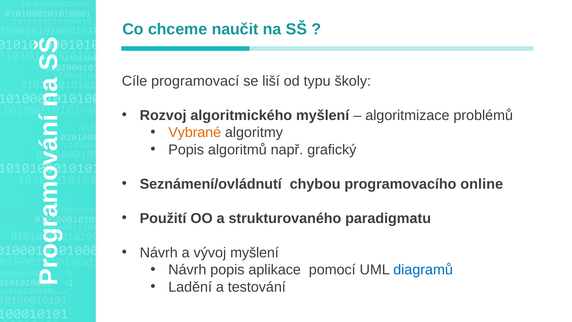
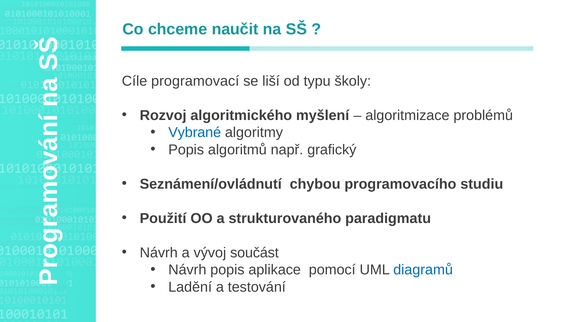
Vybrané colour: orange -> blue
online: online -> studiu
vývoj myšlení: myšlení -> součást
